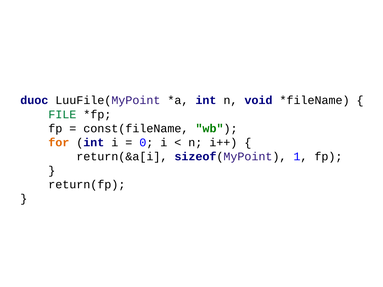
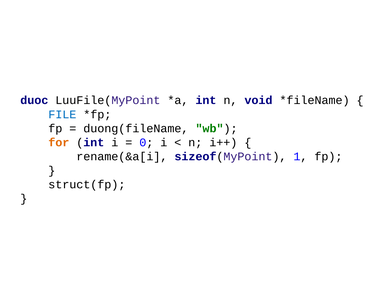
FILE colour: green -> blue
const(fileName: const(fileName -> duong(fileName
return(&a[i: return(&a[i -> rename(&a[i
return(fp: return(fp -> struct(fp
